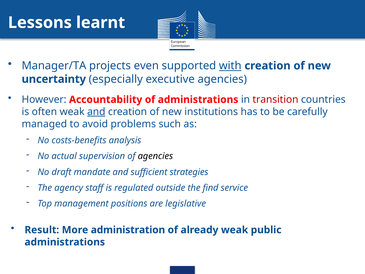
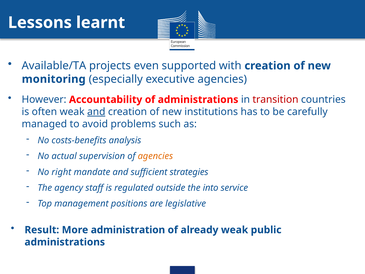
Manager/TA: Manager/TA -> Available/TA
with underline: present -> none
uncertainty: uncertainty -> monitoring
agencies at (155, 156) colour: black -> orange
draft: draft -> right
find: find -> into
